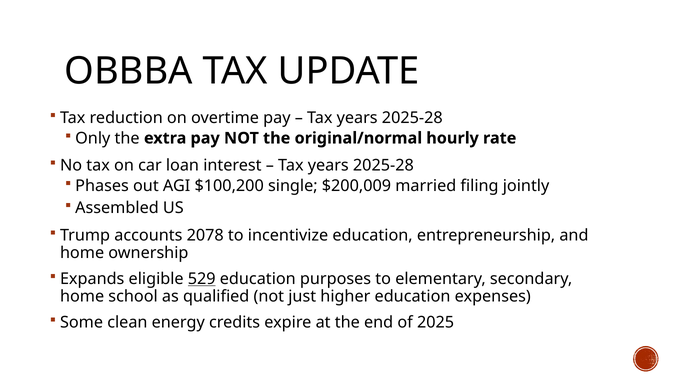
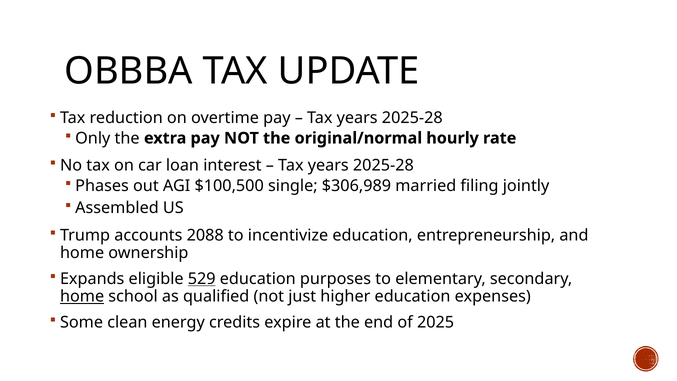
$100,200: $100,200 -> $100,500
$200,009: $200,009 -> $306,989
2078: 2078 -> 2088
home at (82, 296) underline: none -> present
